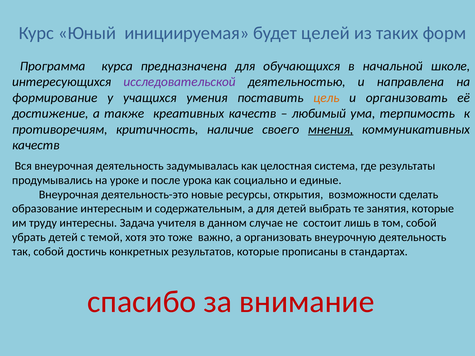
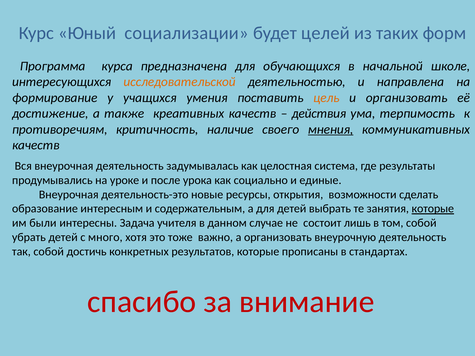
инициируемая: инициируемая -> социализации
исследовательской colour: purple -> orange
любимый: любимый -> действия
которые at (433, 209) underline: none -> present
труду: труду -> были
темой: темой -> много
